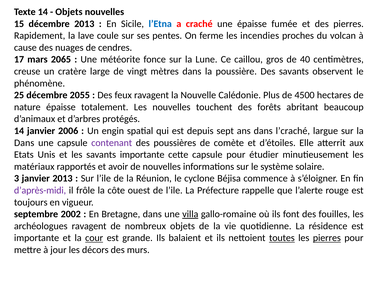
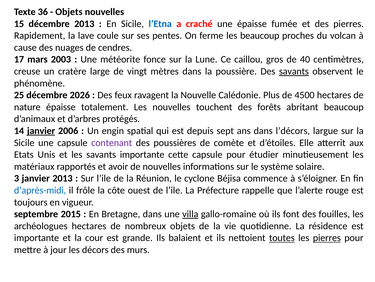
Texte 14: 14 -> 36
les incendies: incendies -> beaucoup
2065: 2065 -> 2003
savants at (294, 71) underline: none -> present
2055: 2055 -> 2026
janvier at (41, 130) underline: none -> present
l’craché: l’craché -> l’décors
Dans at (24, 142): Dans -> Sicile
d’après-midi colour: purple -> blue
2002: 2002 -> 2015
archéologues ravagent: ravagent -> hectares
cour underline: present -> none
